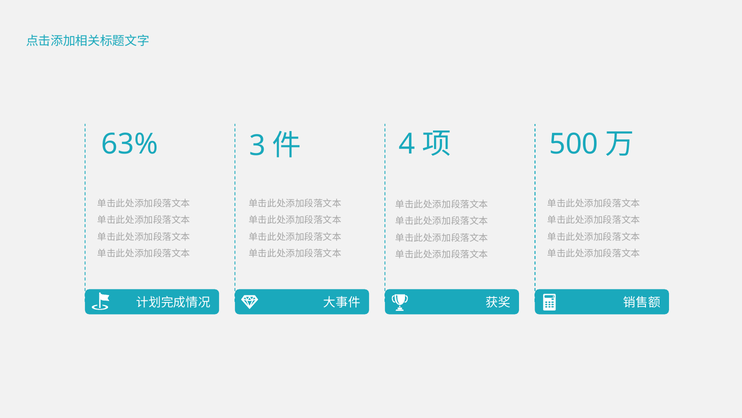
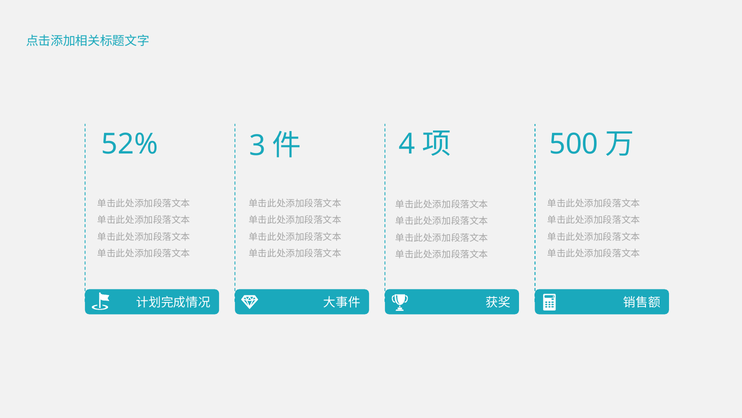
63%: 63% -> 52%
